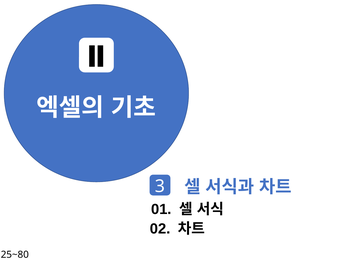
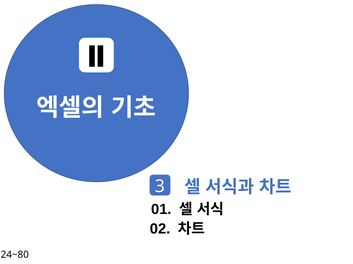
25~80: 25~80 -> 24~80
